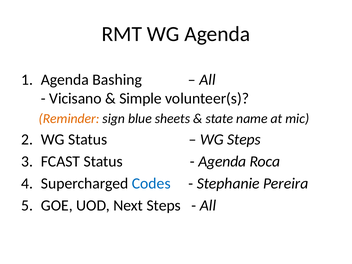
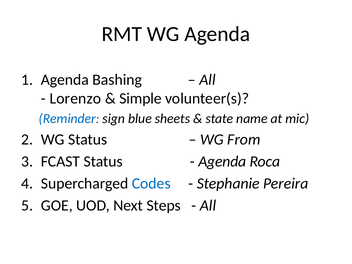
Vicisano: Vicisano -> Lorenzo
Reminder colour: orange -> blue
WG Steps: Steps -> From
